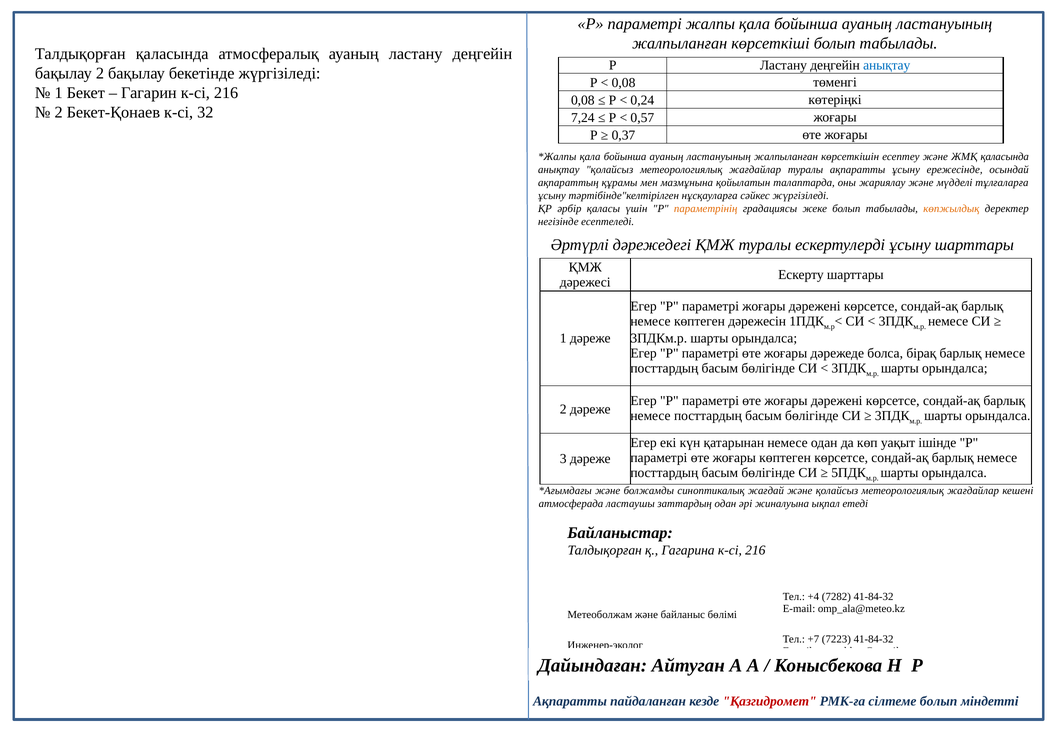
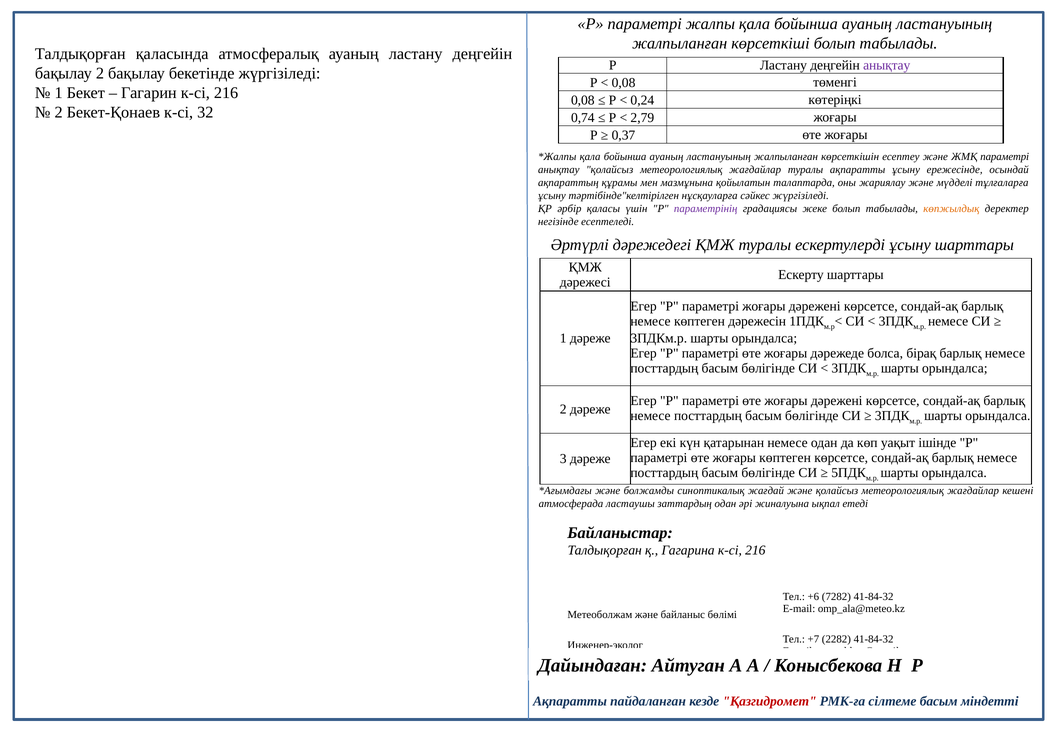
анықтау at (887, 65) colour: blue -> purple
7,24: 7,24 -> 0,74
0,57: 0,57 -> 2,79
ЖМҚ қаласында: қаласында -> параметрі
параметрінің colour: orange -> purple
+4: +4 -> +6
7223: 7223 -> 2282
сілтеме болып: болып -> басым
